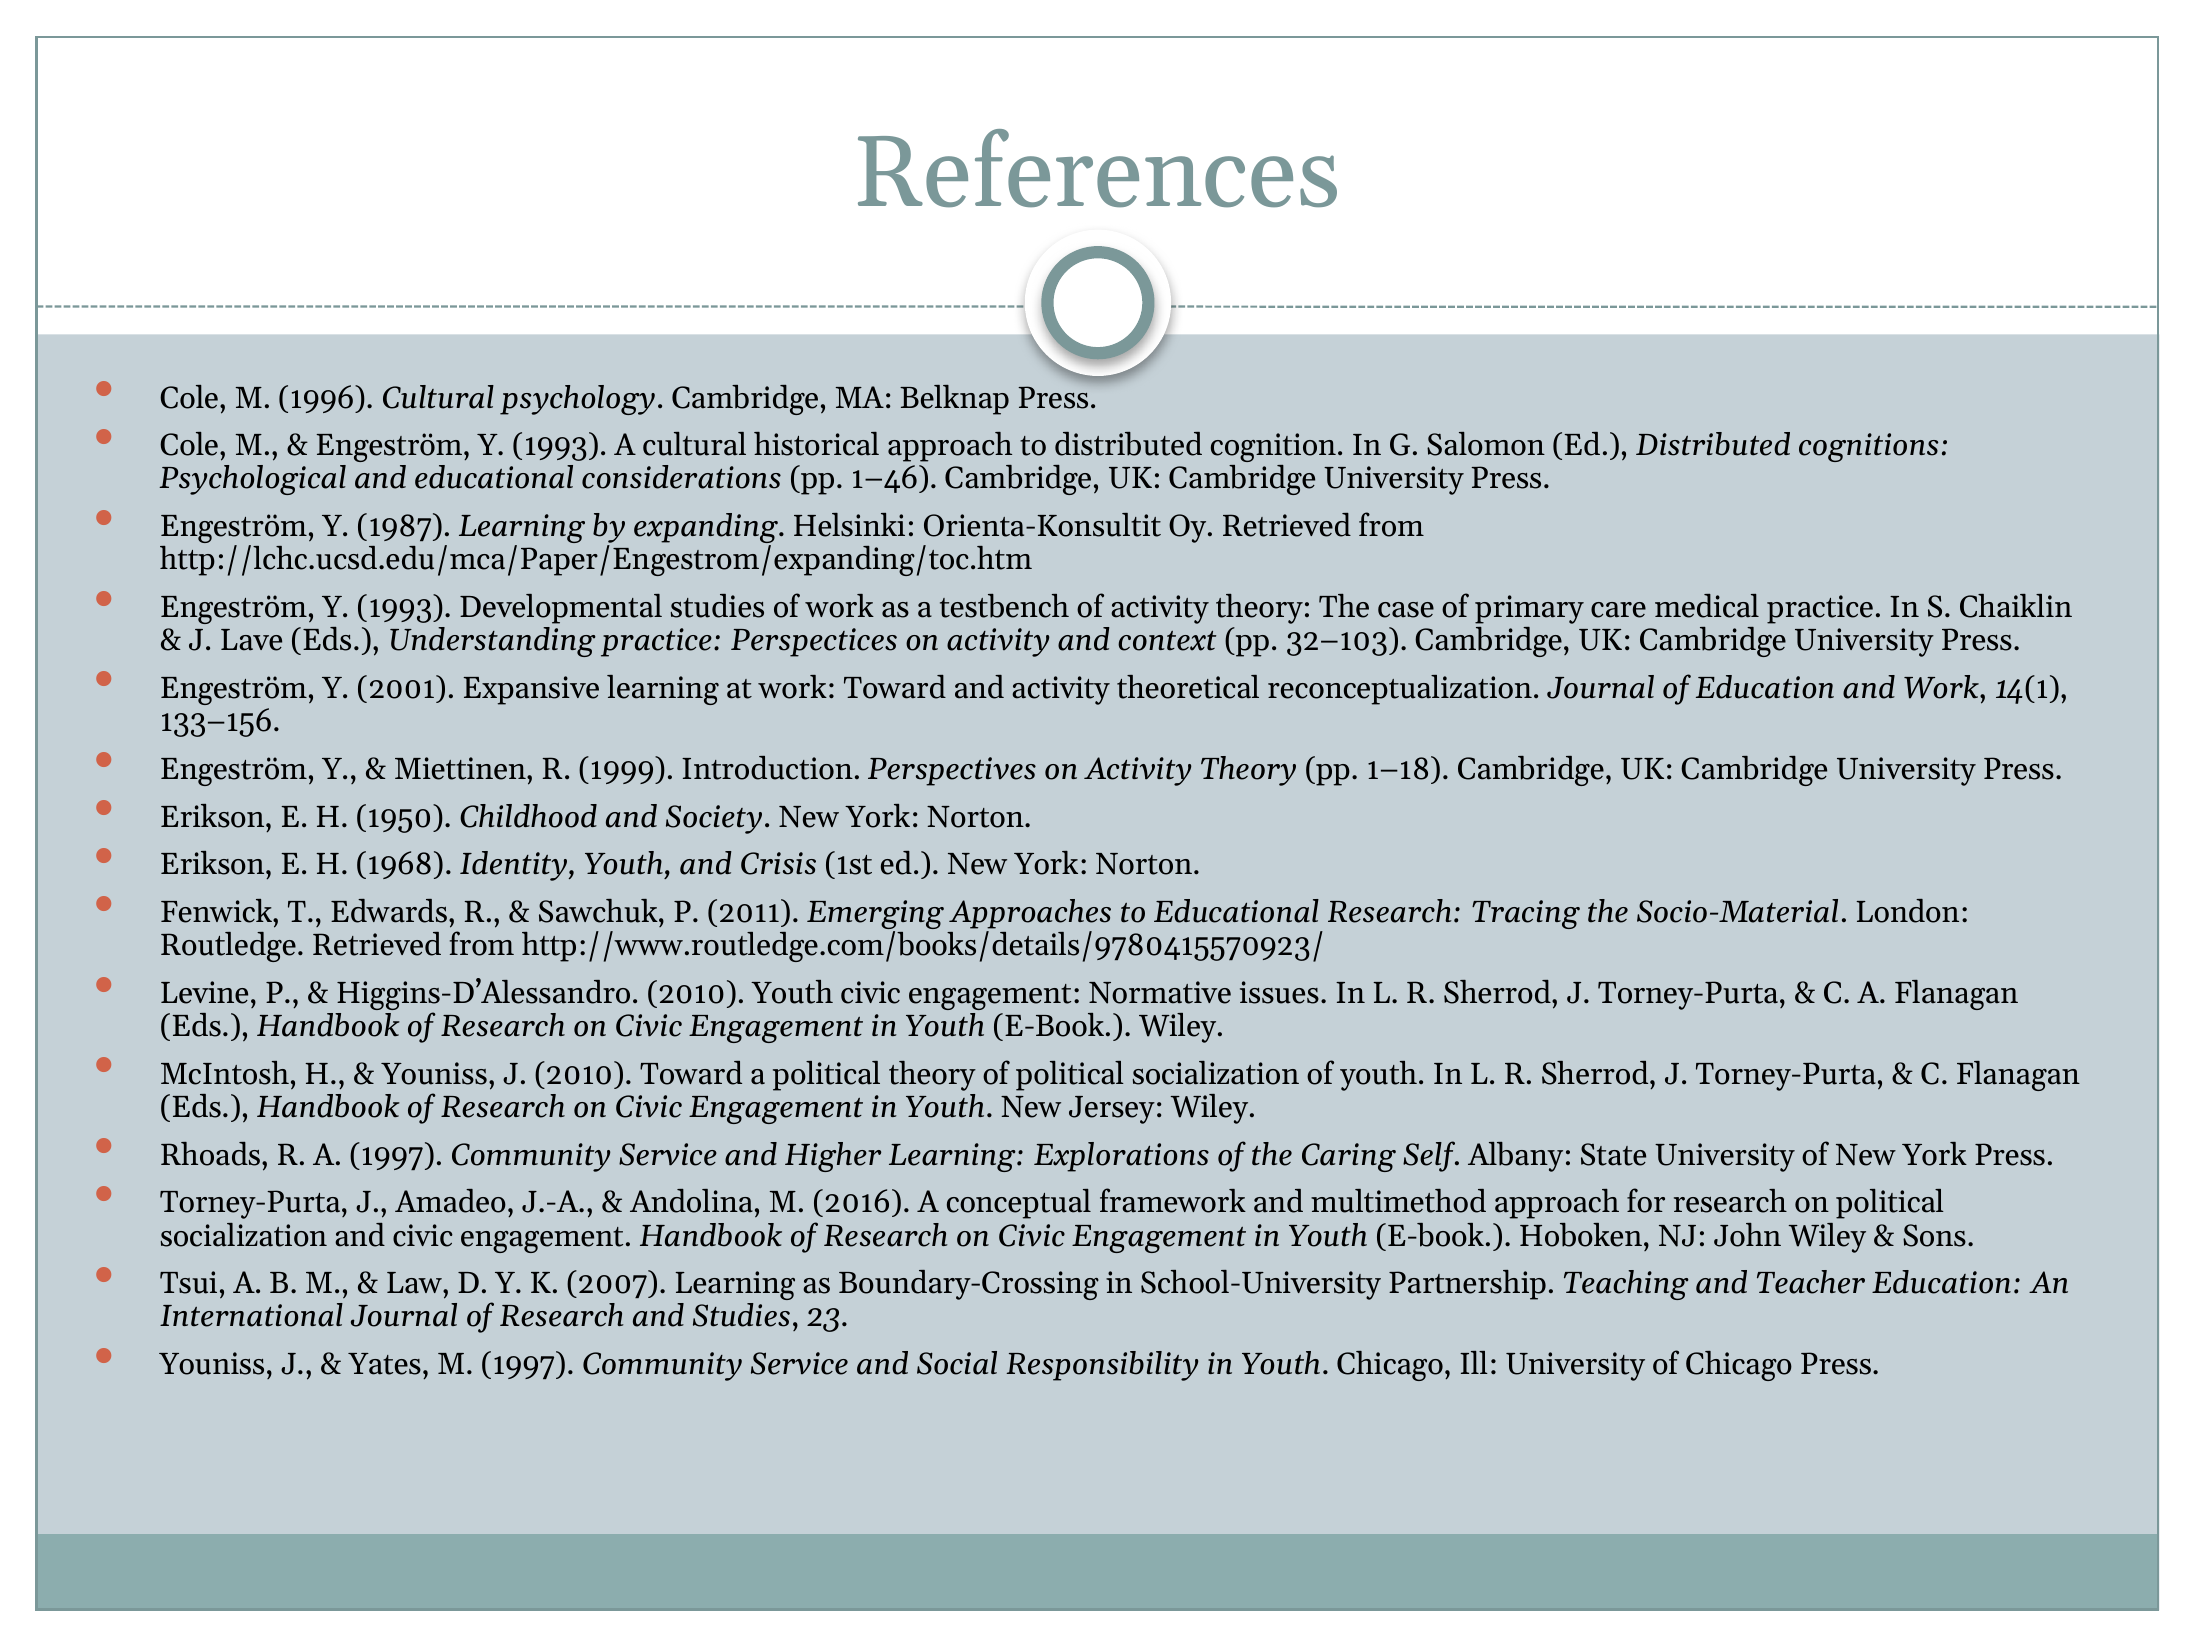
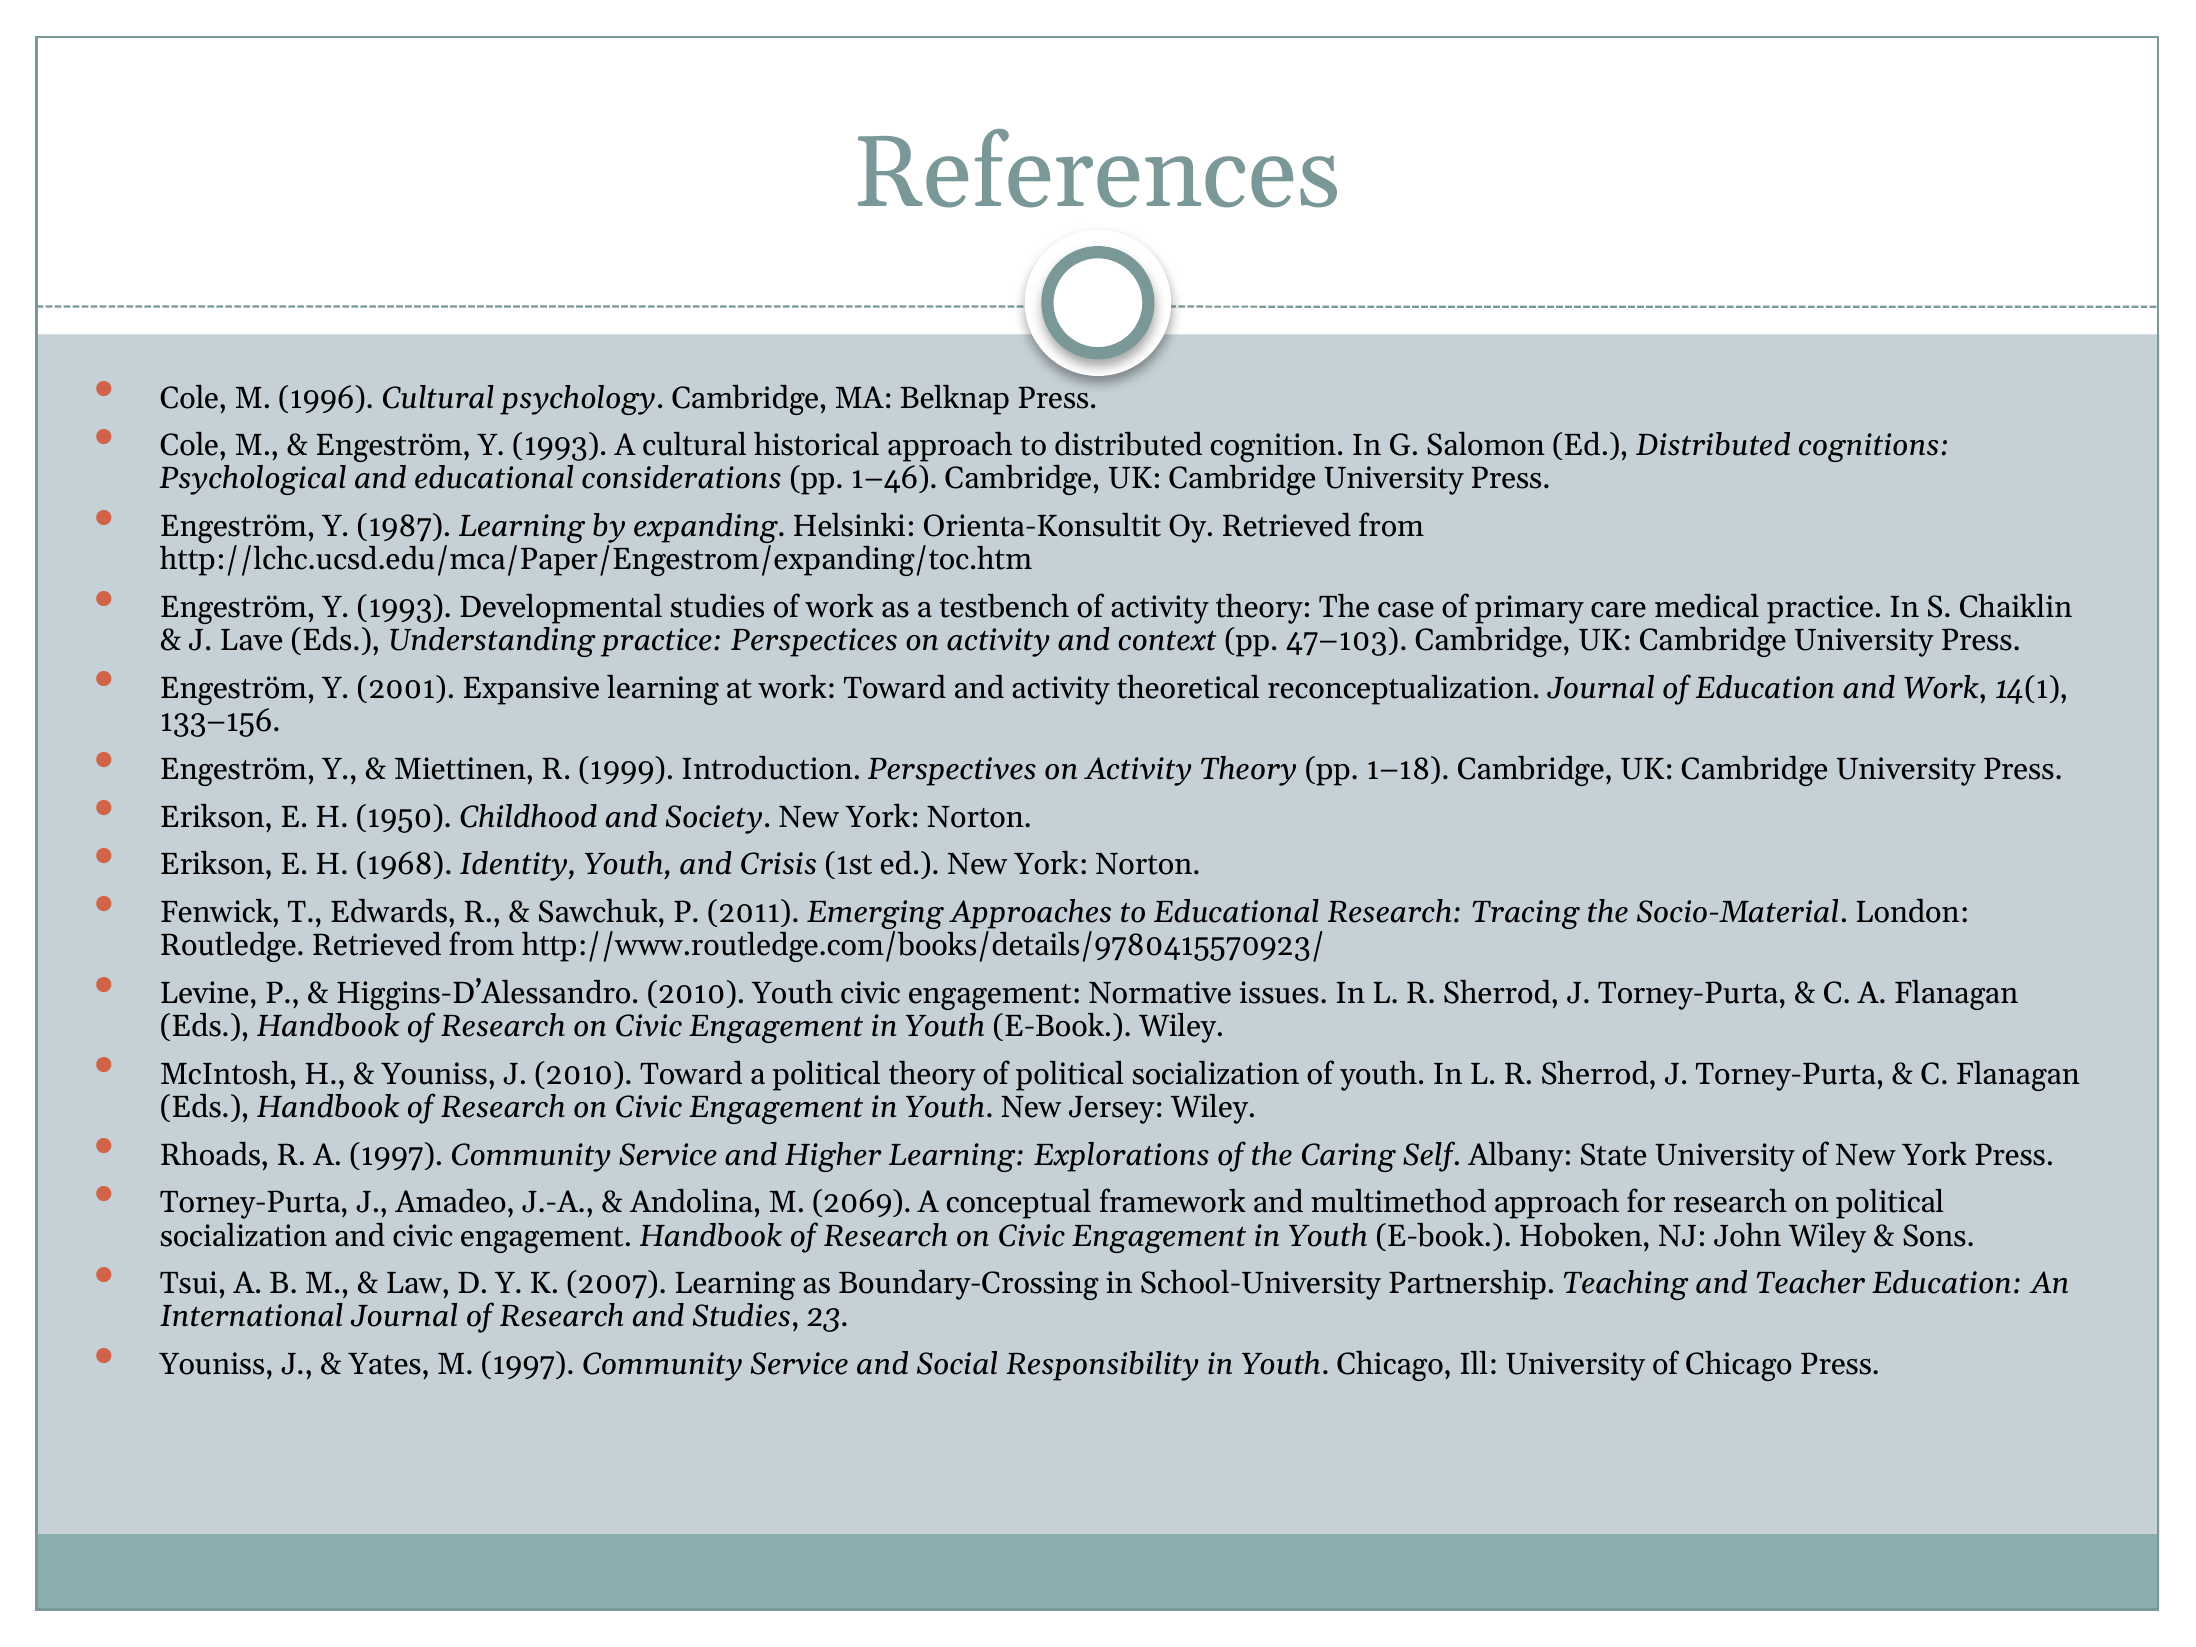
32–103: 32–103 -> 47–103
2016: 2016 -> 2069
